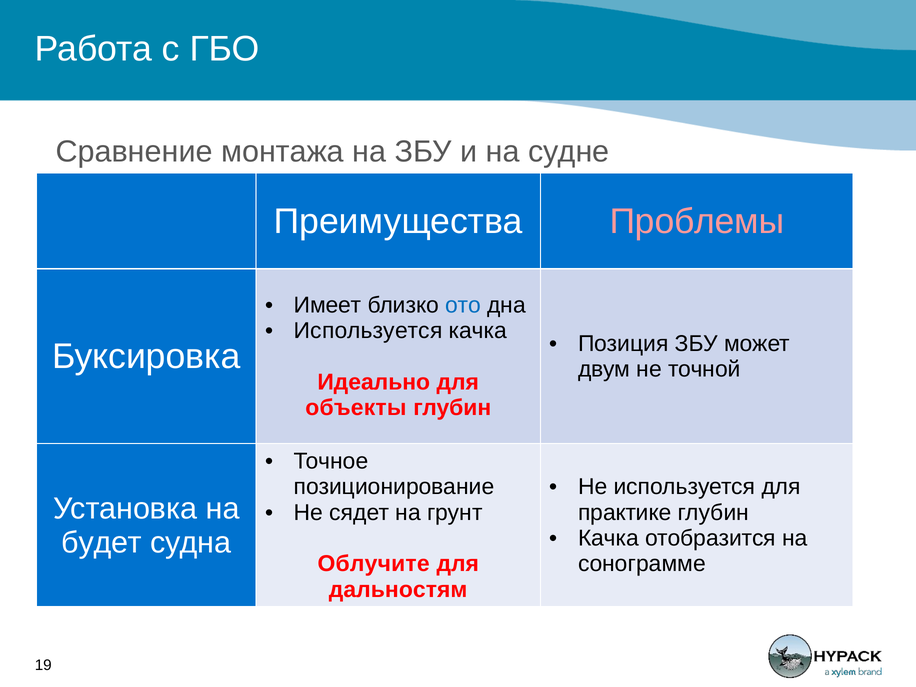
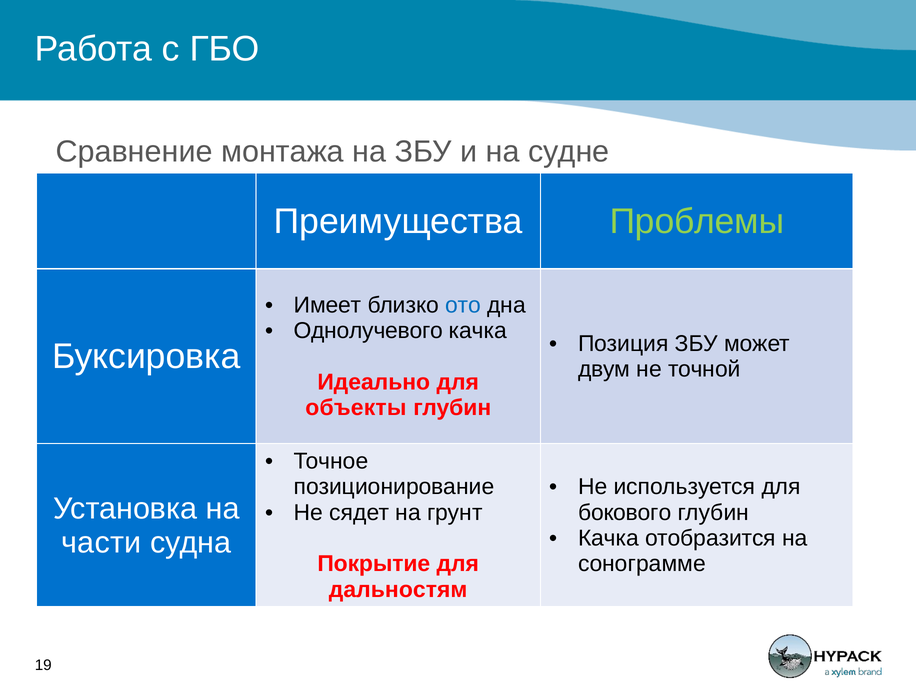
Проблемы colour: pink -> light green
Используется at (368, 331): Используется -> Однолучевого
практике: практике -> бокового
будет: будет -> части
Облучите: Облучите -> Покрытие
